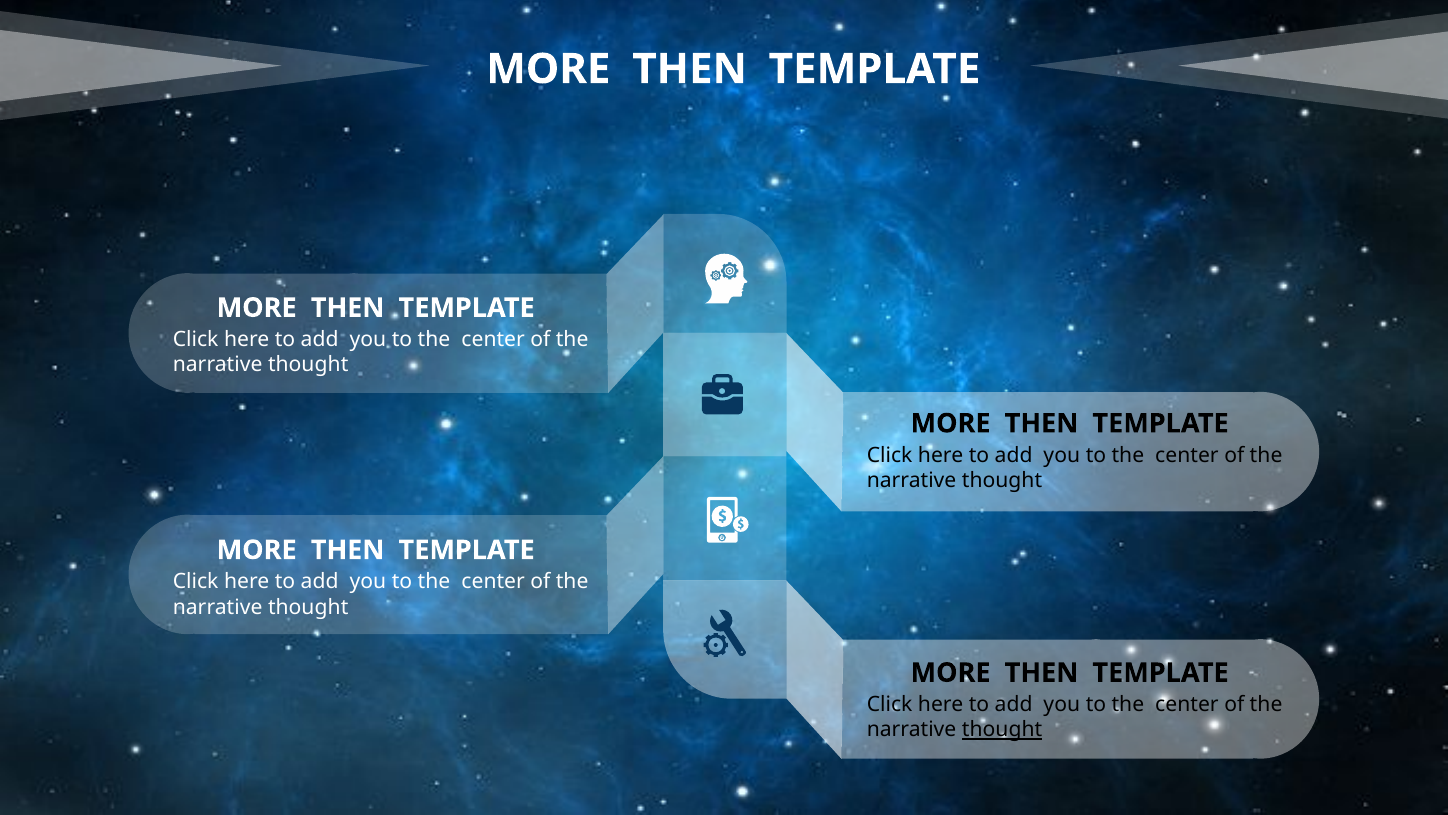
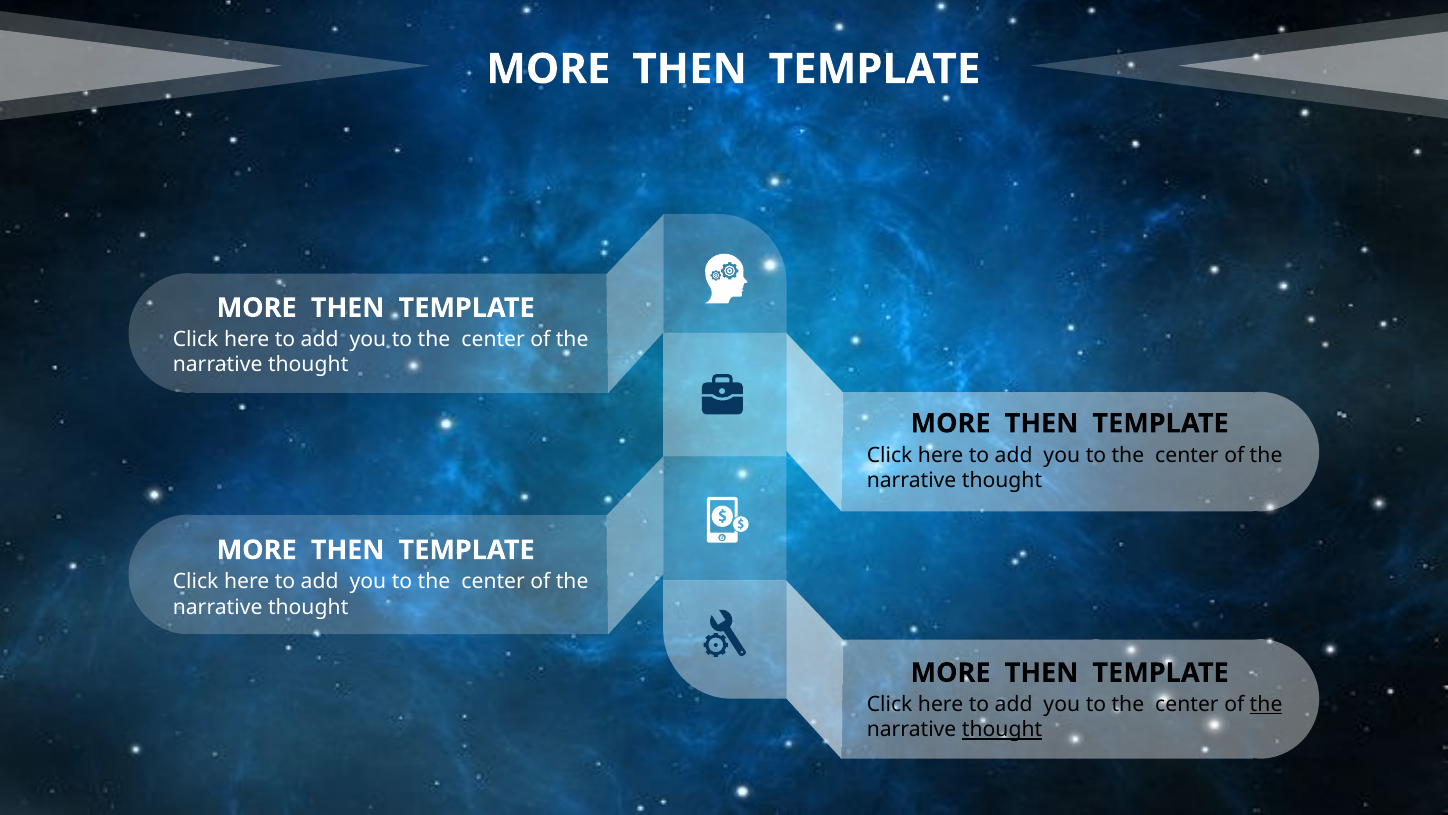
the at (1266, 704) underline: none -> present
